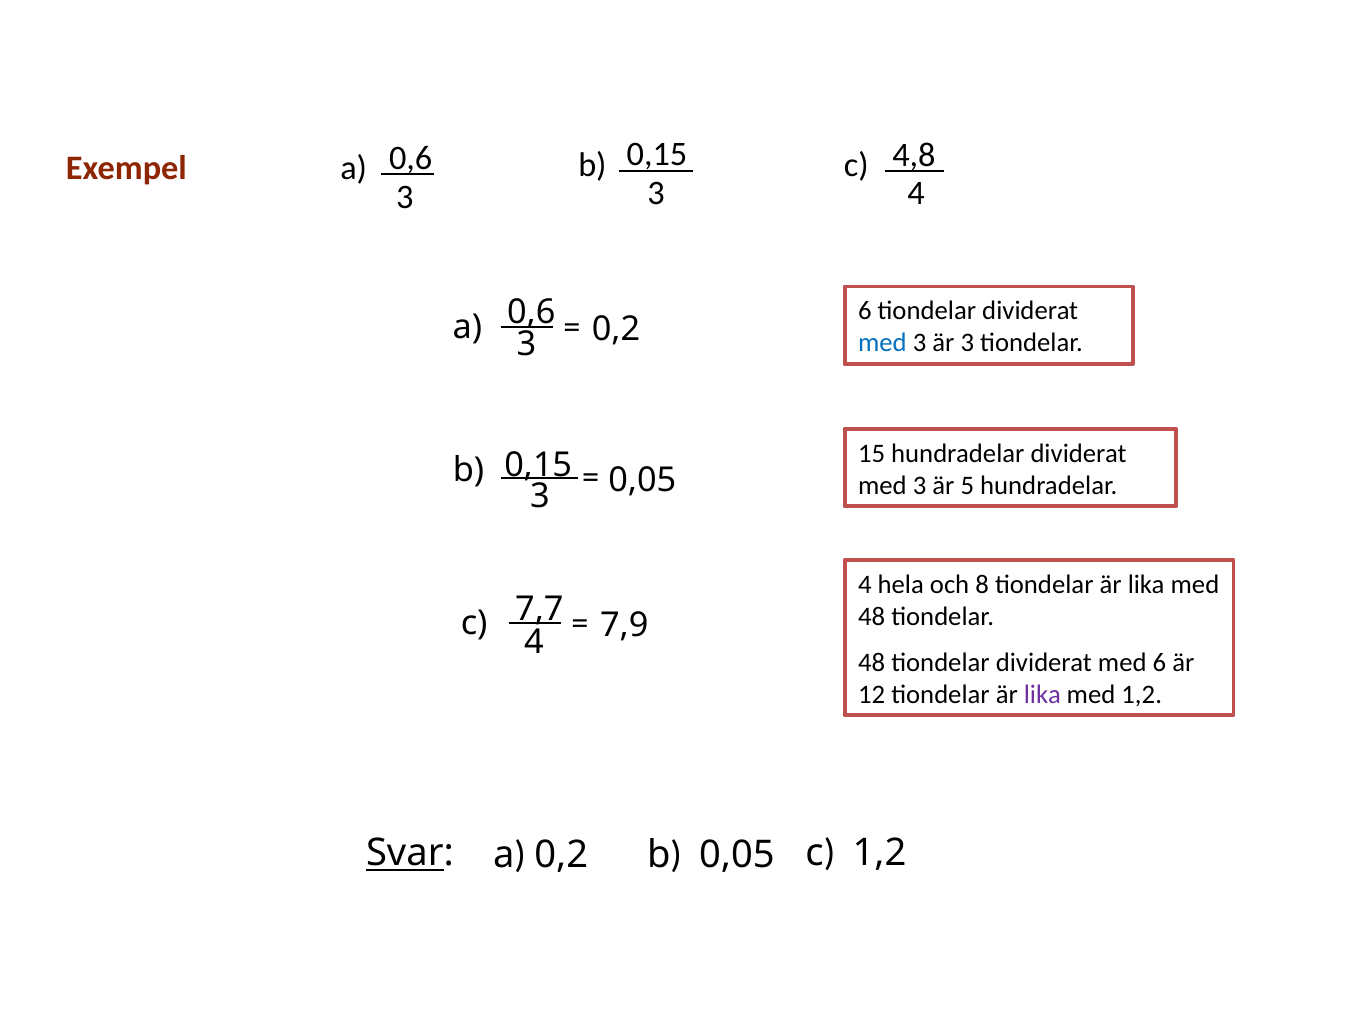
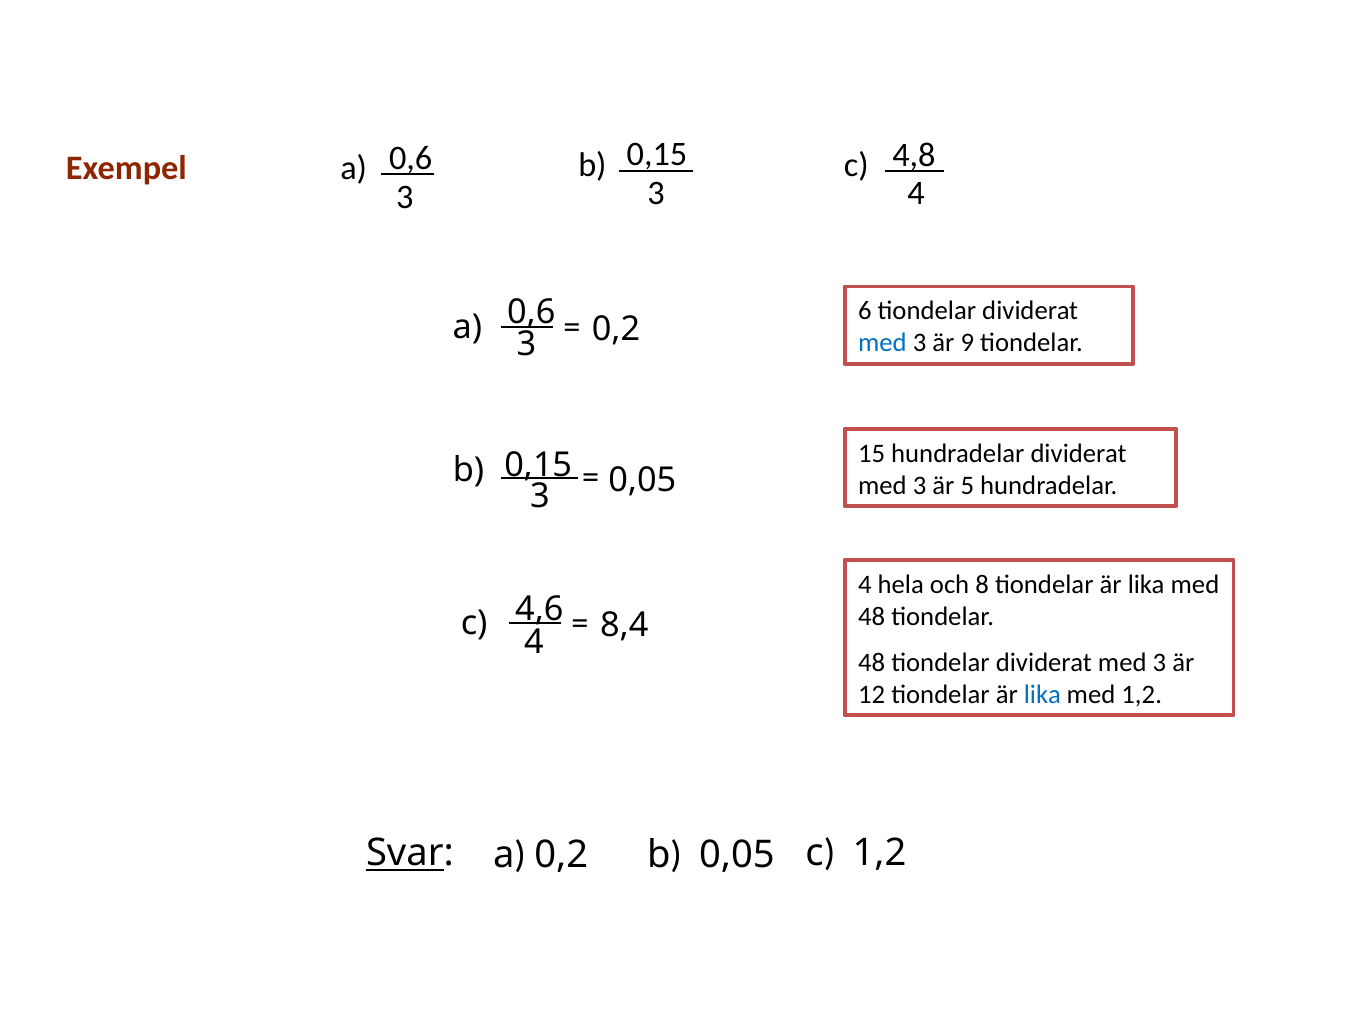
är 3: 3 -> 9
7,7: 7,7 -> 4,6
7,9: 7,9 -> 8,4
6 at (1159, 662): 6 -> 3
lika at (1042, 694) colour: purple -> blue
